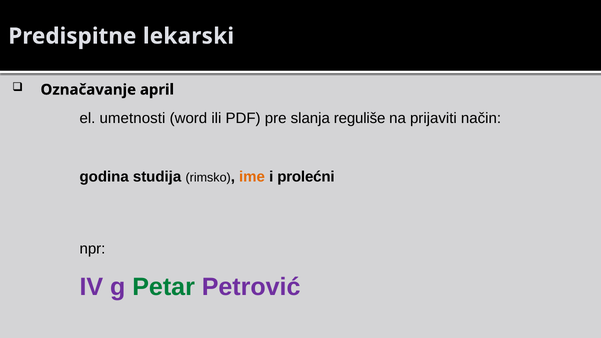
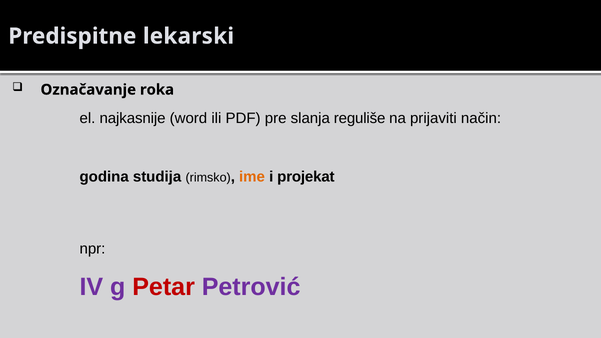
april: april -> roka
umetnosti: umetnosti -> najkasnije
prolećni: prolećni -> projekat
Petar colour: green -> red
